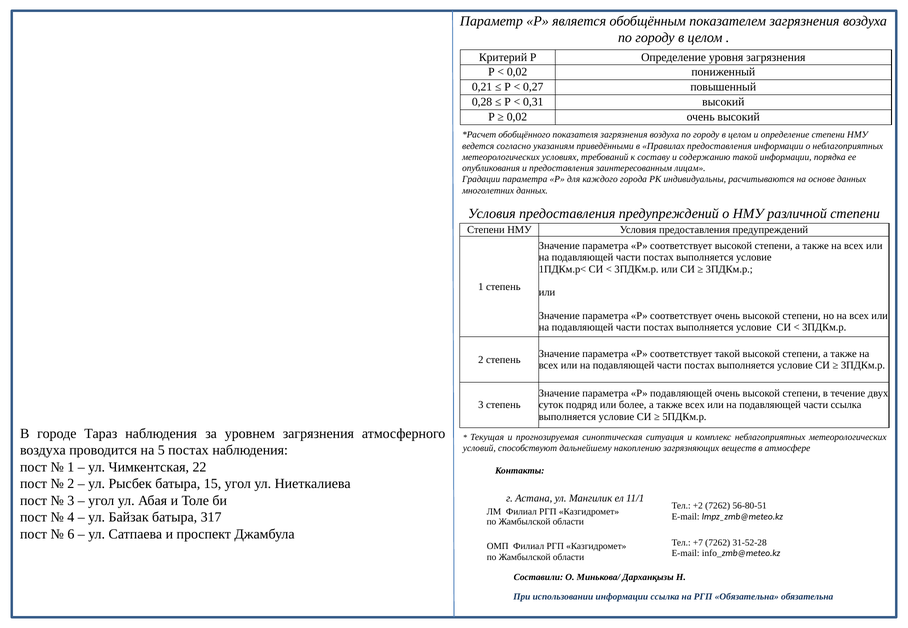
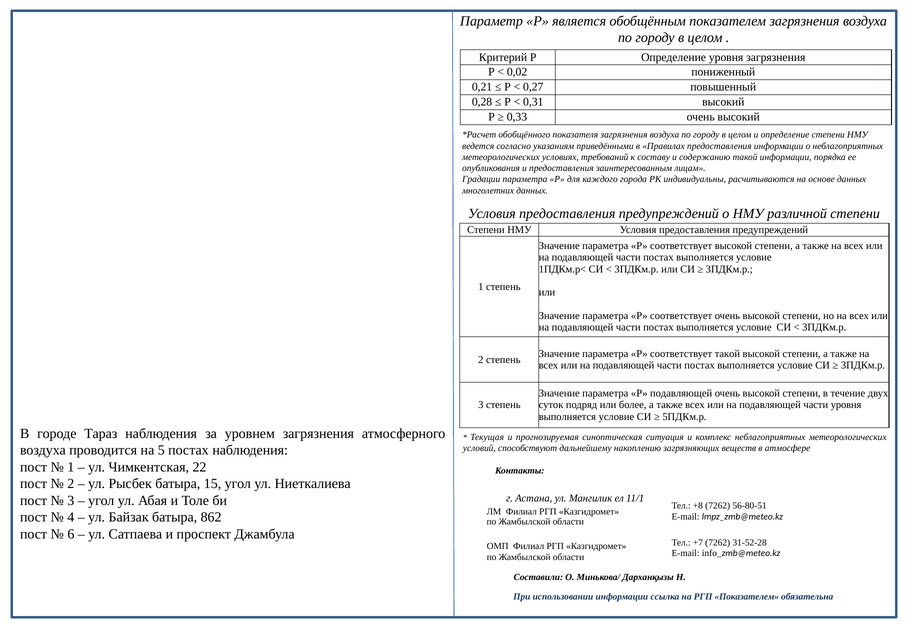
0,02 at (517, 117): 0,02 -> 0,33
части ссылка: ссылка -> уровня
+2: +2 -> +8
317: 317 -> 862
РГП Обязательна: Обязательна -> Показателем
